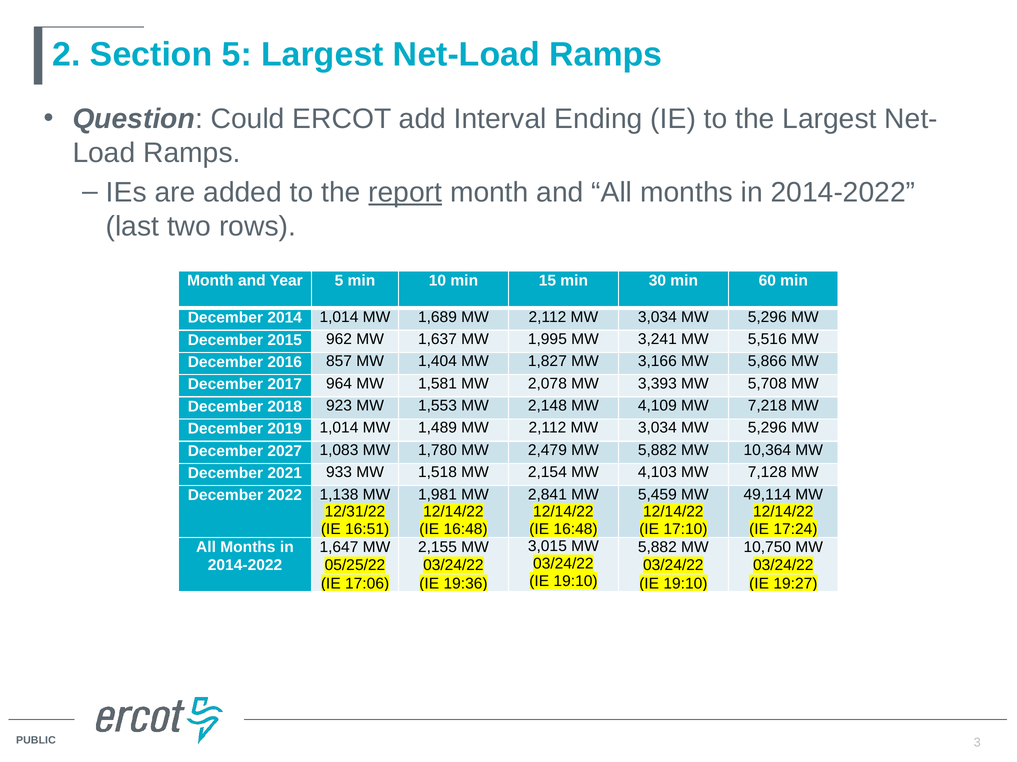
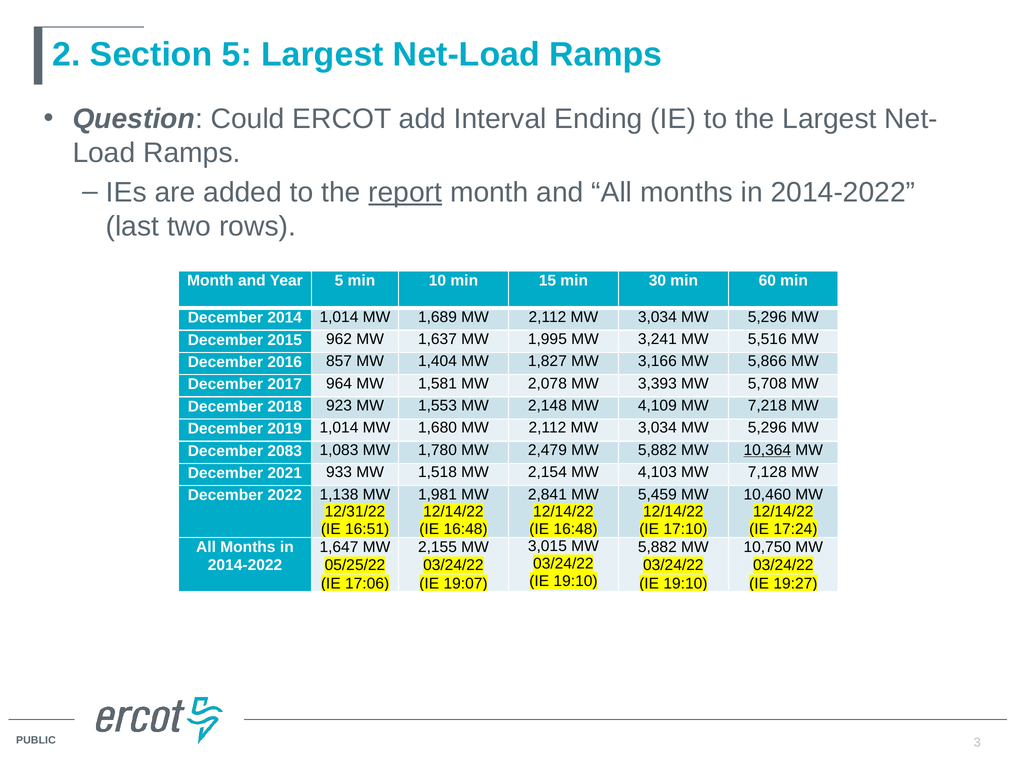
1,489: 1,489 -> 1,680
2027: 2027 -> 2083
10,364 underline: none -> present
49,114: 49,114 -> 10,460
19:36: 19:36 -> 19:07
